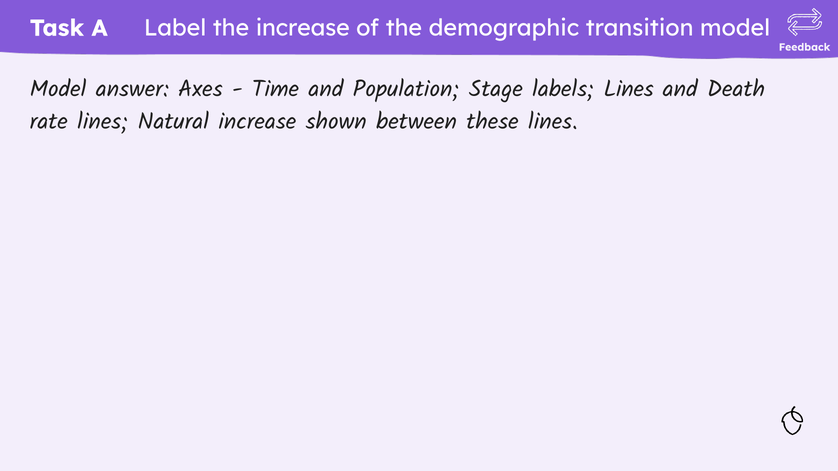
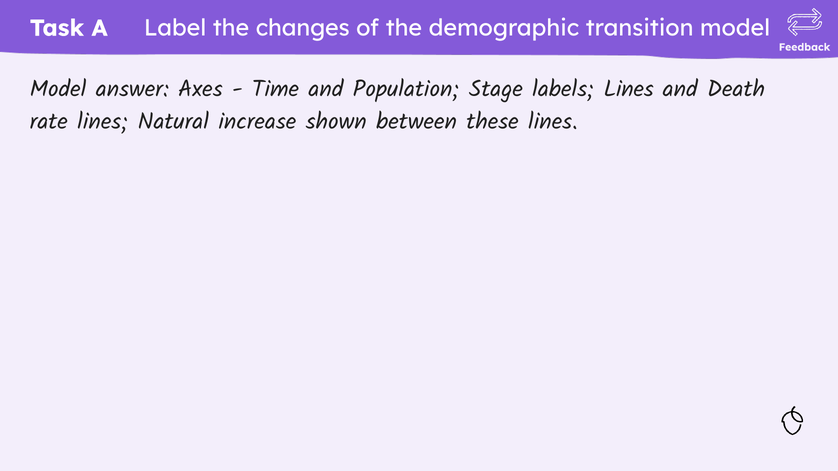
the increase: increase -> changes
